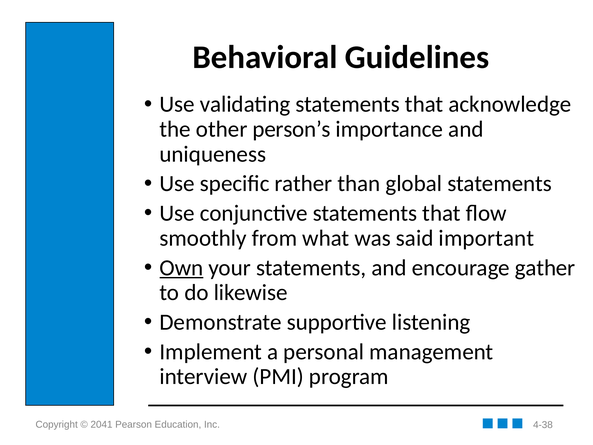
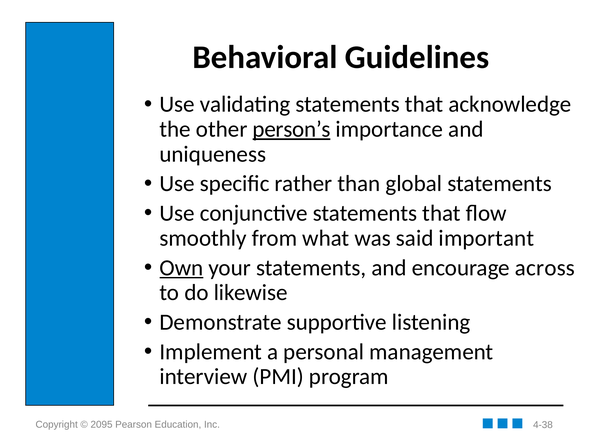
person’s underline: none -> present
gather: gather -> across
2041: 2041 -> 2095
